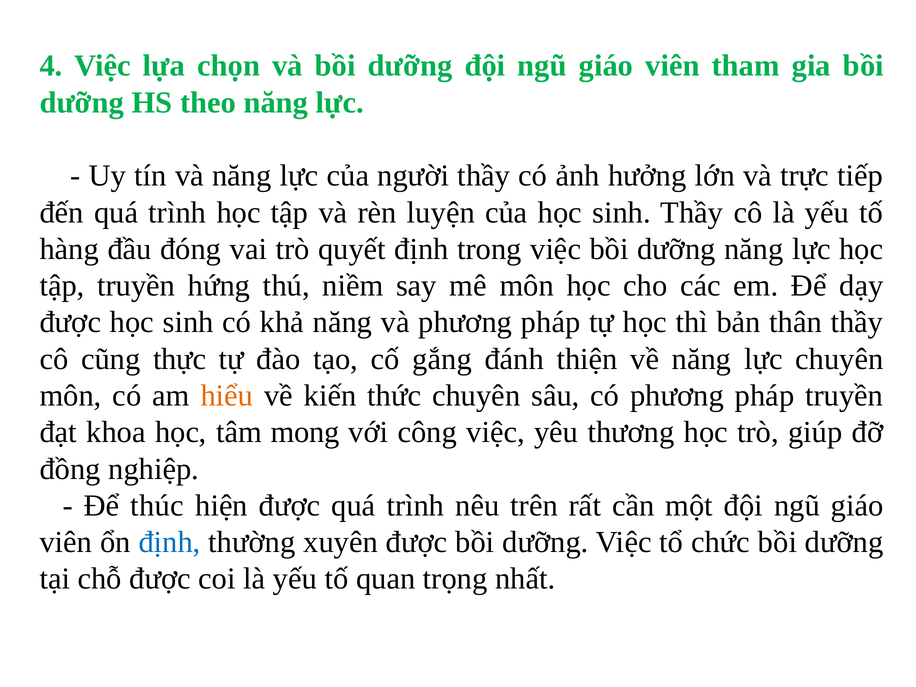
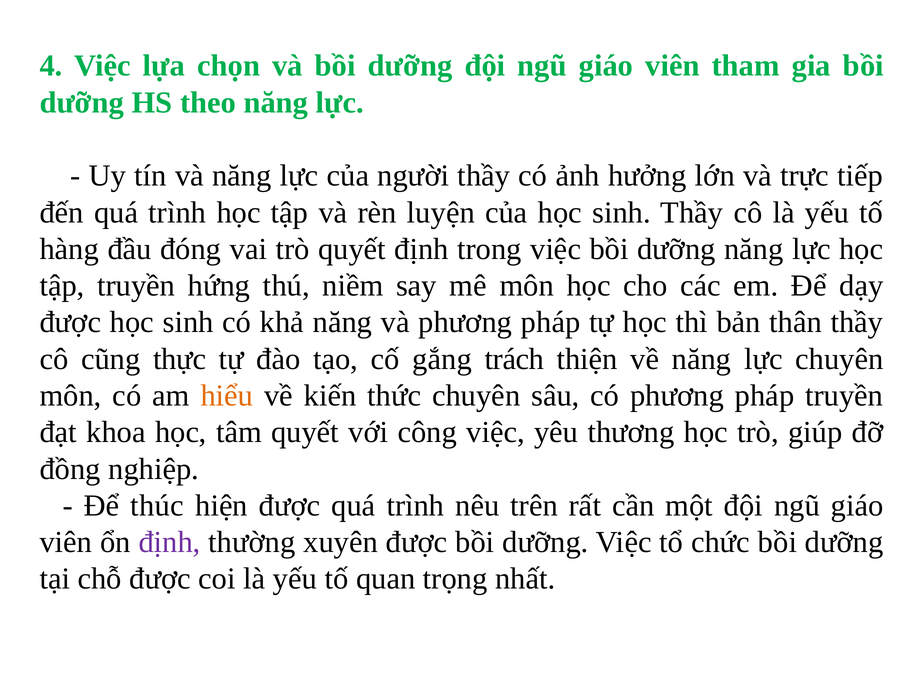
đánh: đánh -> trách
tâm mong: mong -> quyết
định at (170, 542) colour: blue -> purple
